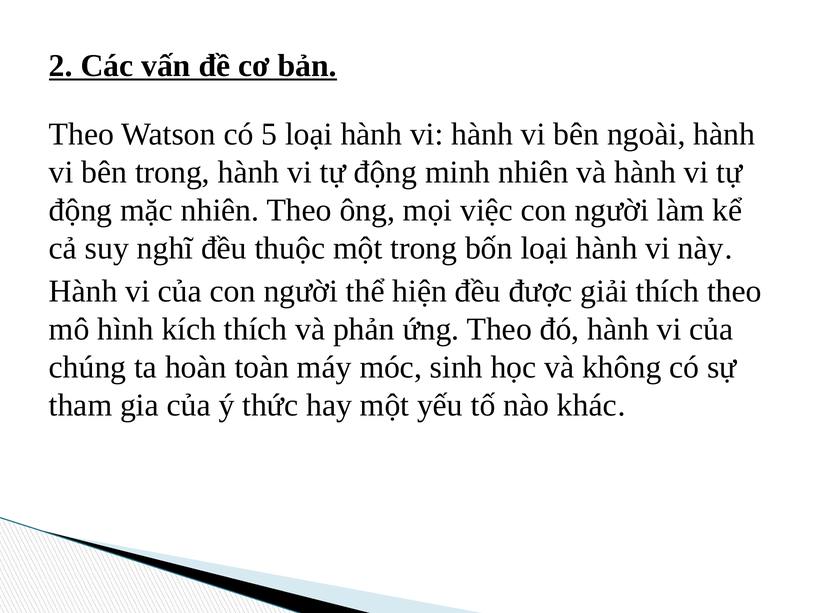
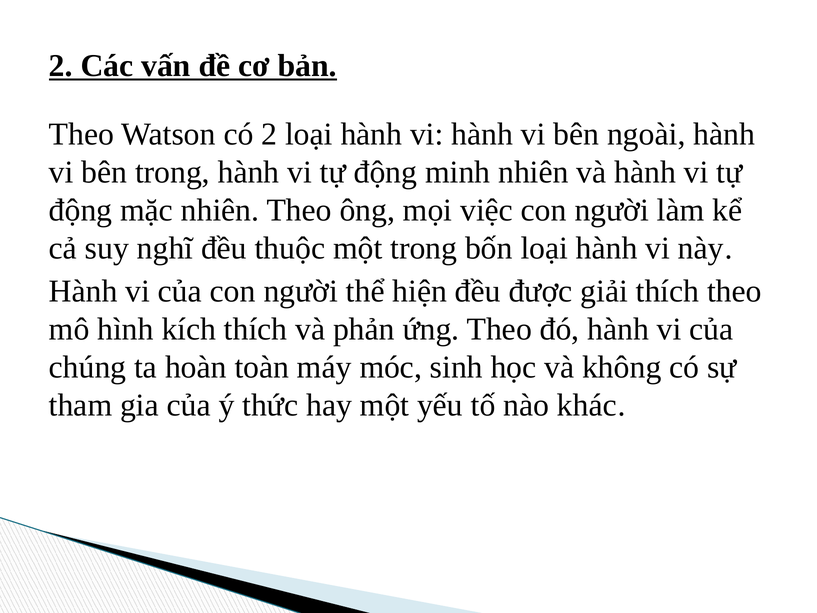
có 5: 5 -> 2
